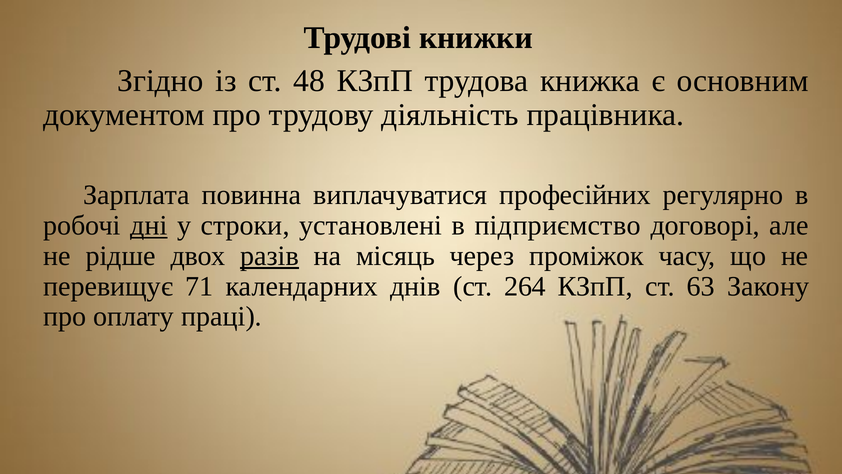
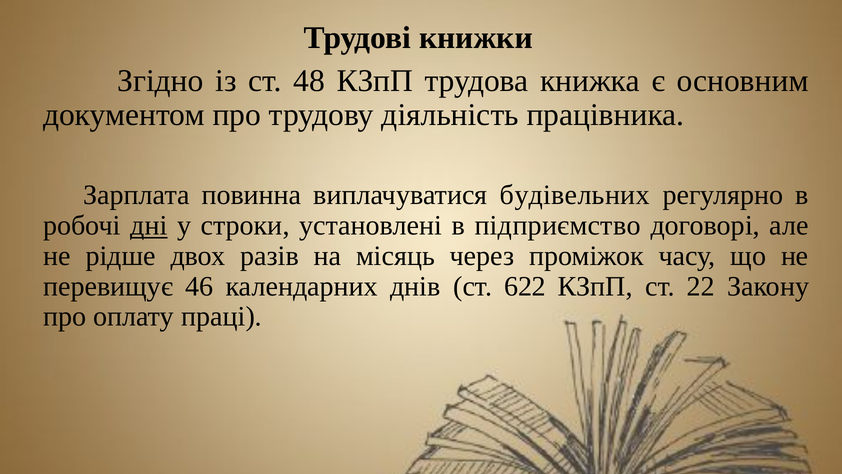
професійних: професійних -> будівельних
разів underline: present -> none
71: 71 -> 46
264: 264 -> 622
63: 63 -> 22
